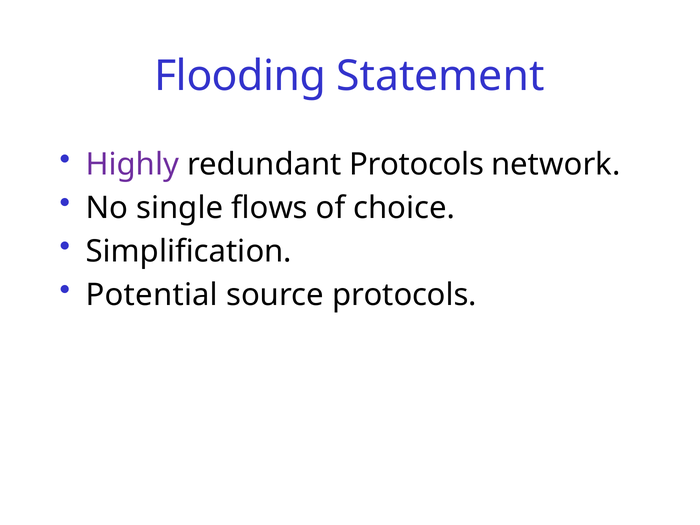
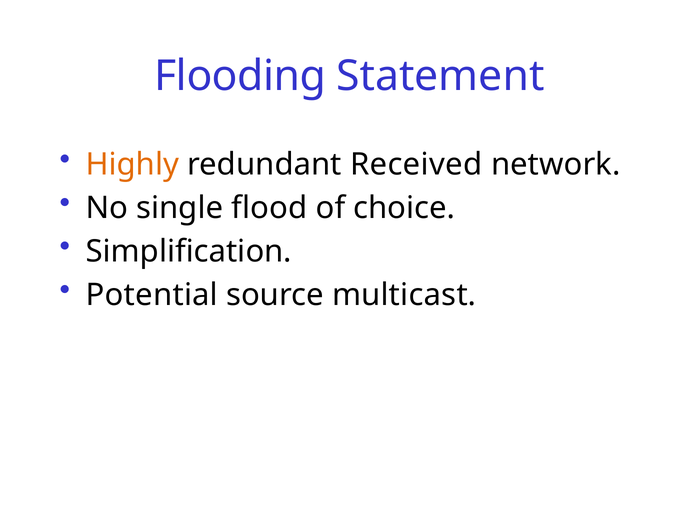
Highly colour: purple -> orange
redundant Protocols: Protocols -> Received
flows: flows -> flood
source protocols: protocols -> multicast
